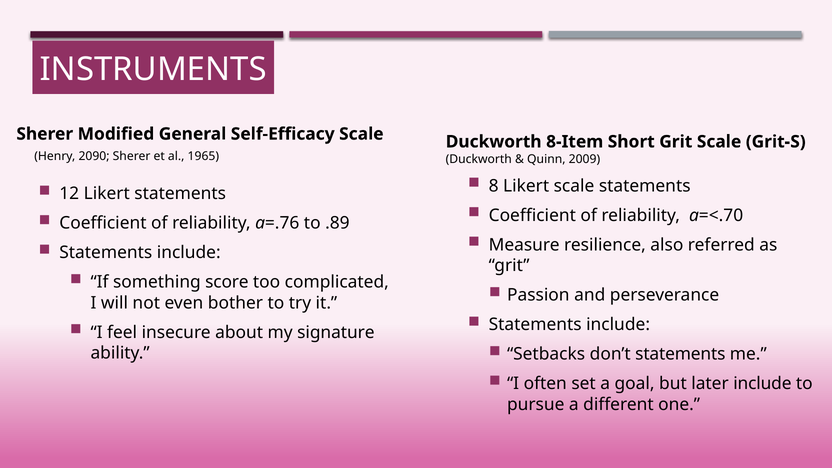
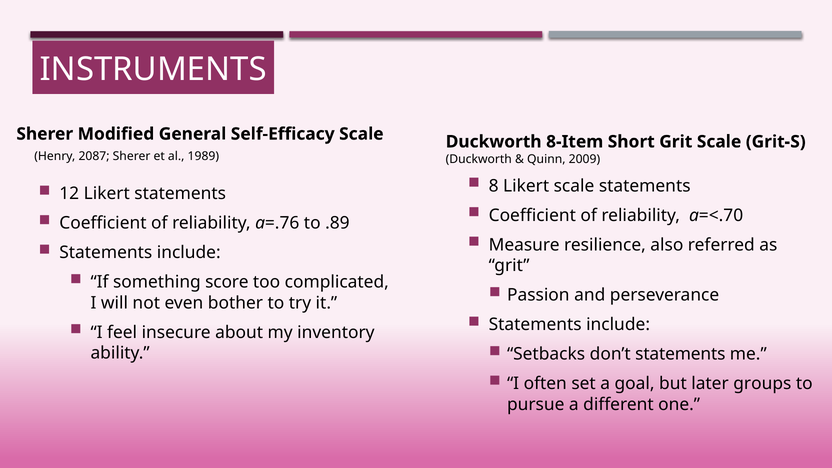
2090: 2090 -> 2087
1965: 1965 -> 1989
signature: signature -> inventory
later include: include -> groups
